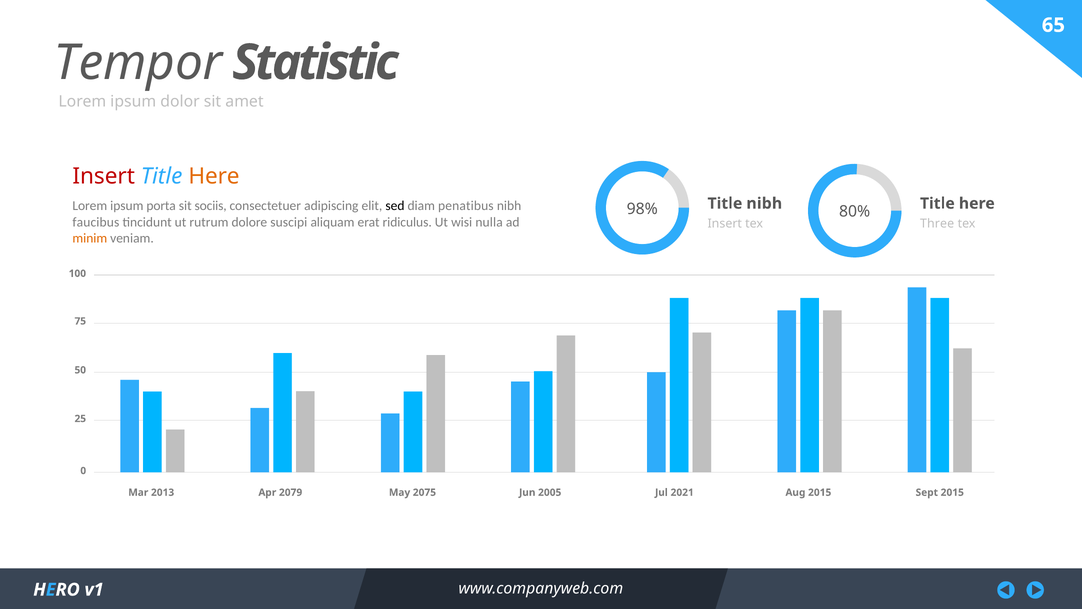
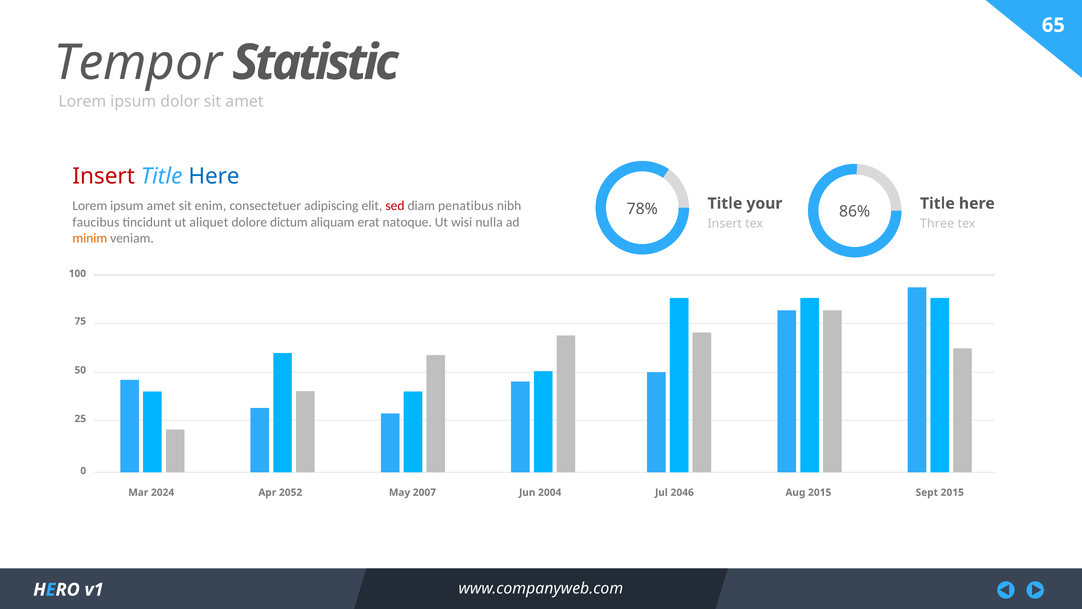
Here at (214, 176) colour: orange -> blue
ipsum porta: porta -> amet
sociis: sociis -> enim
sed colour: black -> red
98%: 98% -> 78%
Title nibh: nibh -> your
80%: 80% -> 86%
rutrum: rutrum -> aliquet
suscipi: suscipi -> dictum
ridiculus: ridiculus -> natoque
2013: 2013 -> 2024
2079: 2079 -> 2052
2075: 2075 -> 2007
2005: 2005 -> 2004
2021: 2021 -> 2046
